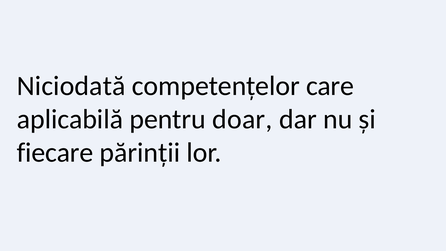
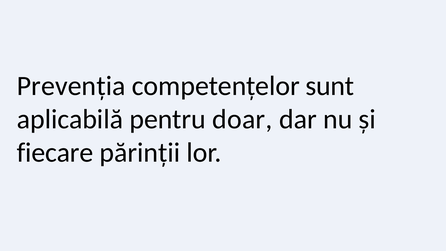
Niciodată: Niciodată -> Prevenția
care: care -> sunt
